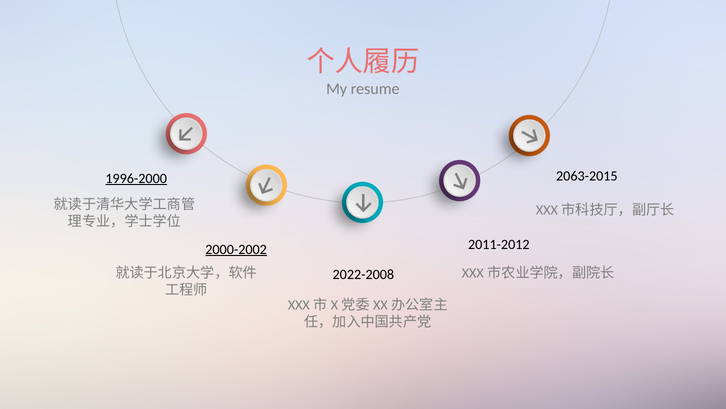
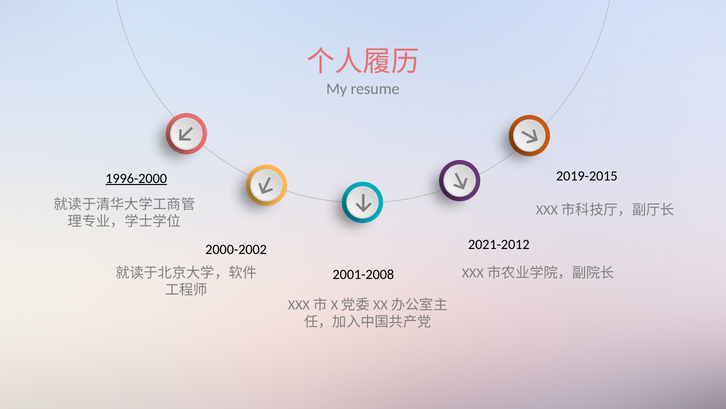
2063-2015: 2063-2015 -> 2019-2015
2011-2012: 2011-2012 -> 2021-2012
2000-2002 underline: present -> none
2022-2008: 2022-2008 -> 2001-2008
